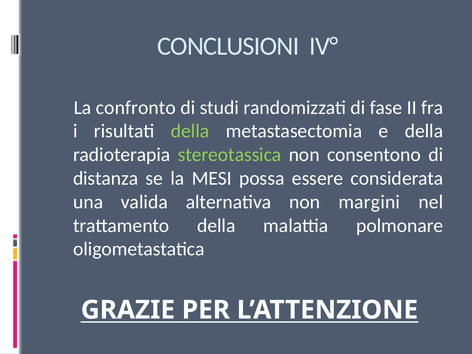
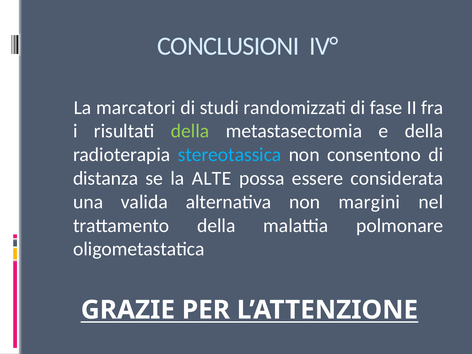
confronto: confronto -> marcatori
stereotassica colour: light green -> light blue
MESI: MESI -> ALTE
